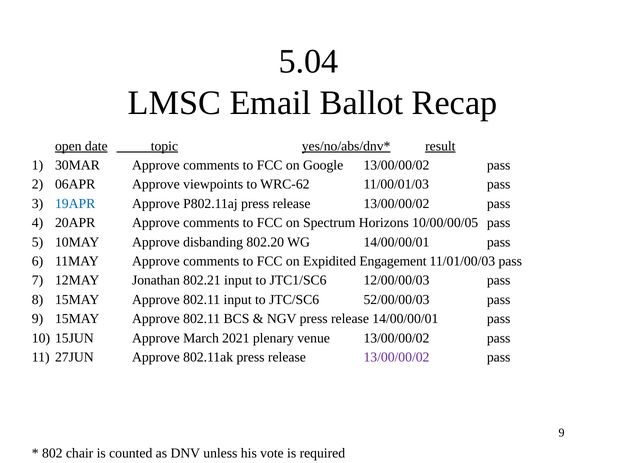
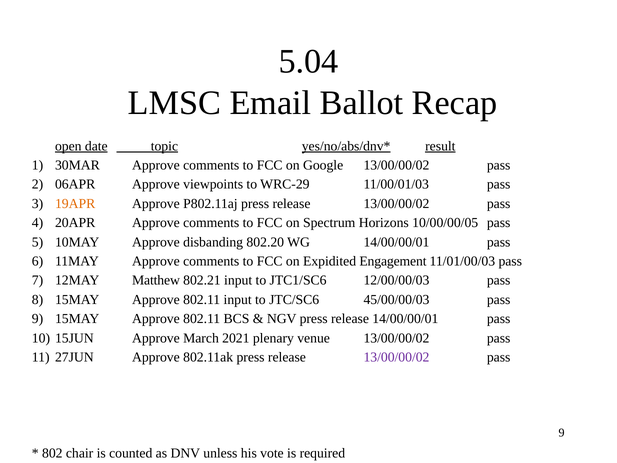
WRC-62: WRC-62 -> WRC-29
19APR colour: blue -> orange
Jonathan: Jonathan -> Matthew
52/00/00/03: 52/00/00/03 -> 45/00/00/03
